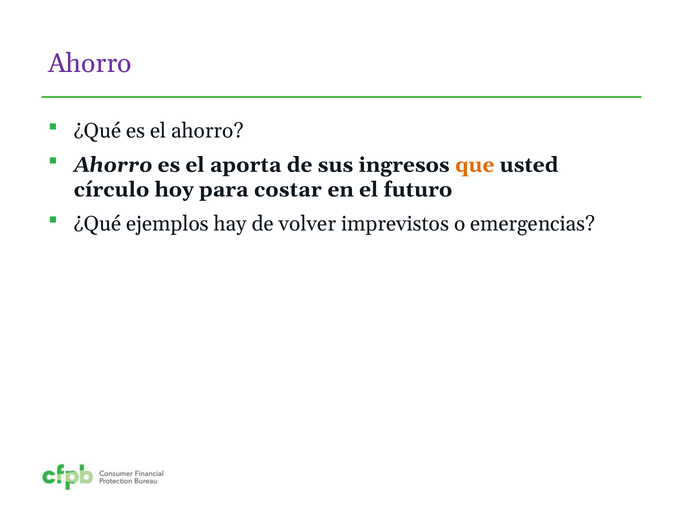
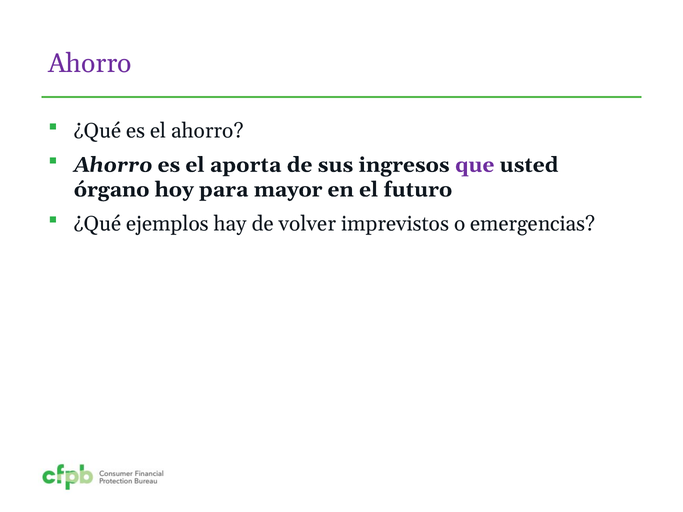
que colour: orange -> purple
círculo: círculo -> órgano
costar: costar -> mayor
